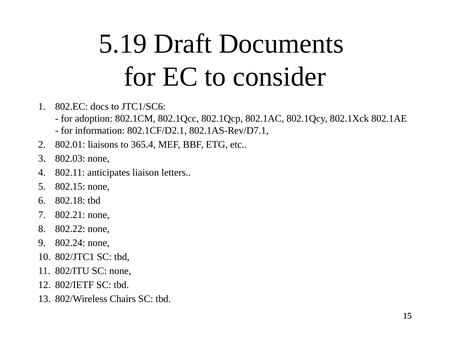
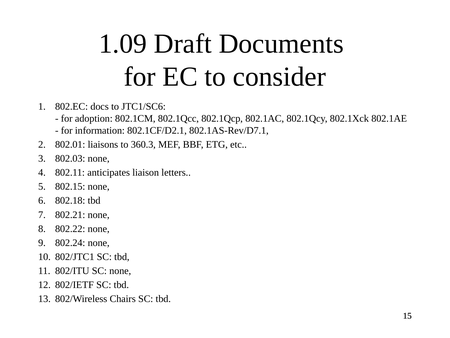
5.19: 5.19 -> 1.09
365.4: 365.4 -> 360.3
